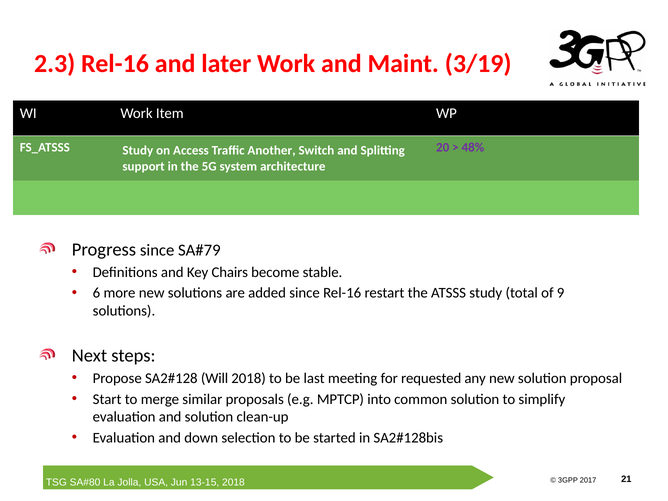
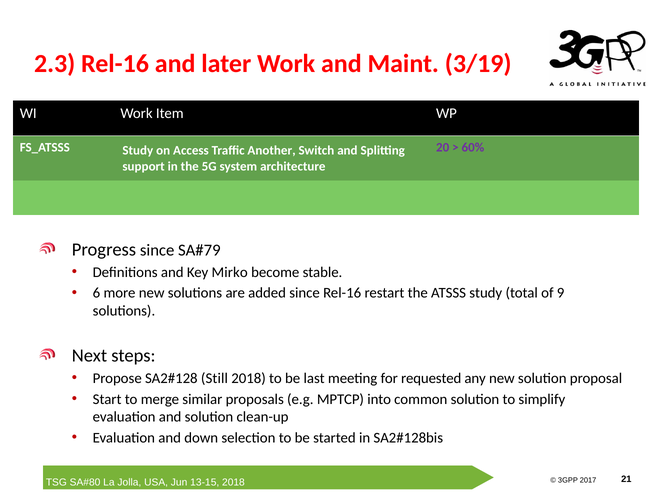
48%: 48% -> 60%
Chairs: Chairs -> Mirko
Will: Will -> Still
